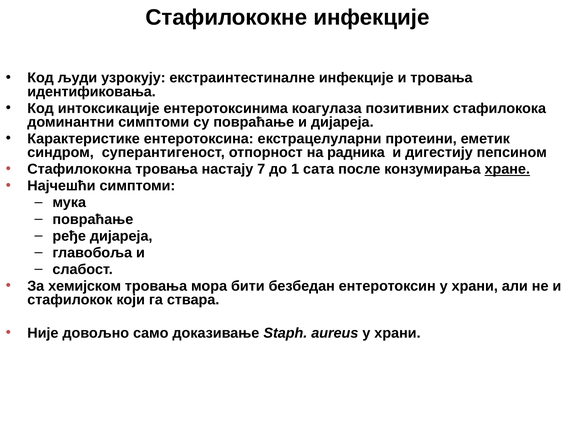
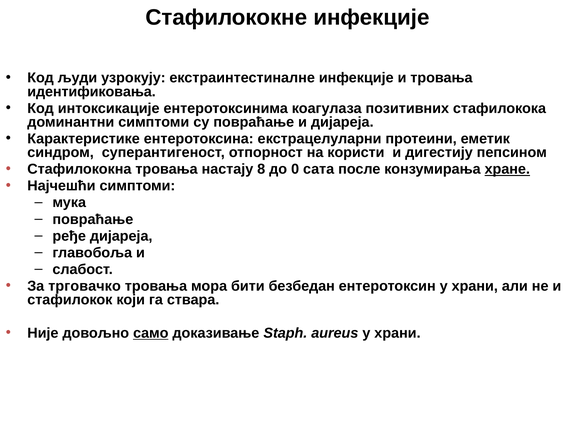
радника: радника -> користи
7: 7 -> 8
1: 1 -> 0
хемијском: хемијском -> трговачко
само underline: none -> present
